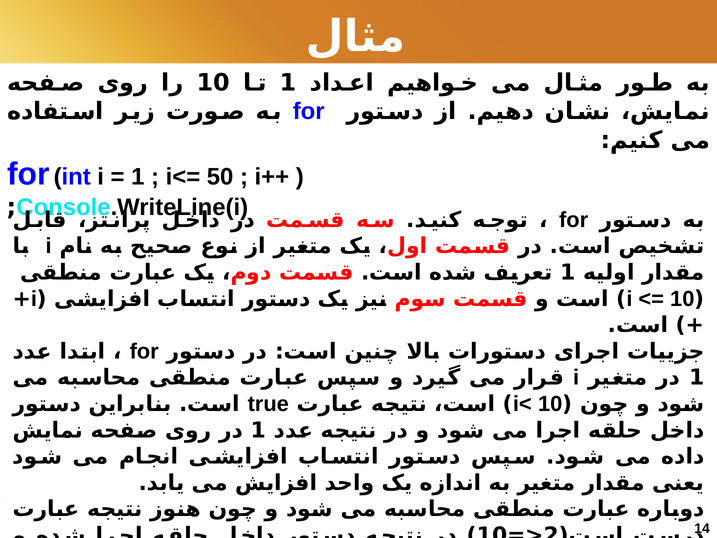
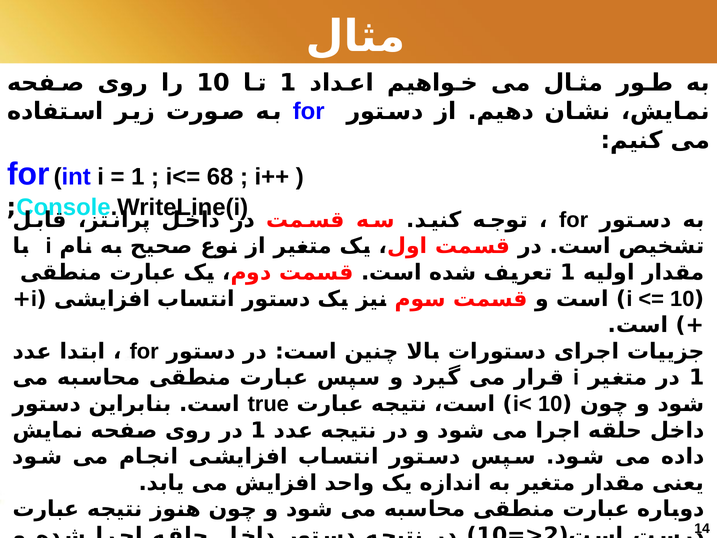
50: 50 -> 68
